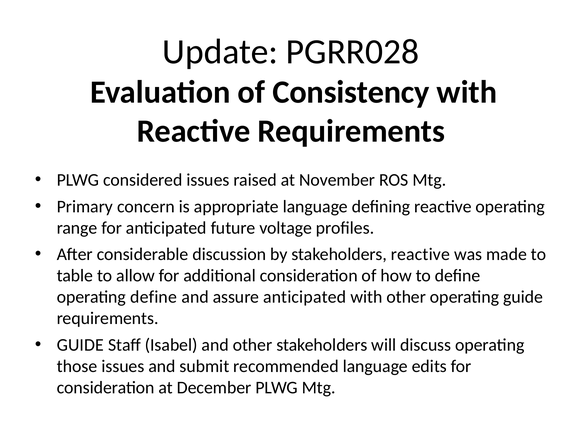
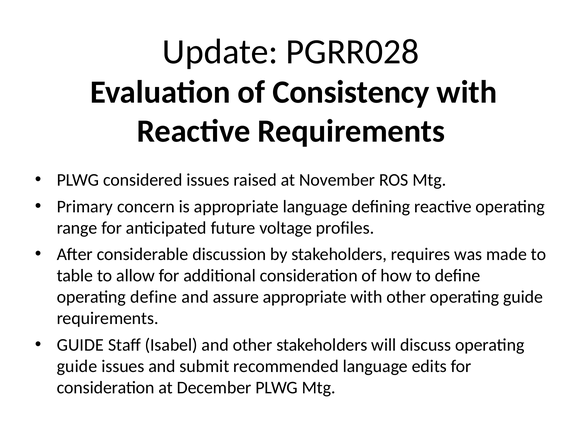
stakeholders reactive: reactive -> requires
assure anticipated: anticipated -> appropriate
those at (77, 366): those -> guide
